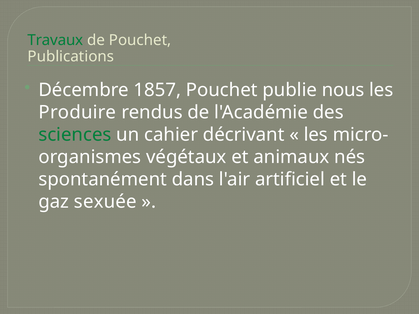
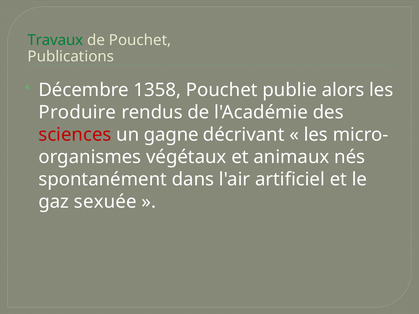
1857: 1857 -> 1358
nous: nous -> alors
sciences colour: green -> red
cahier: cahier -> gagne
